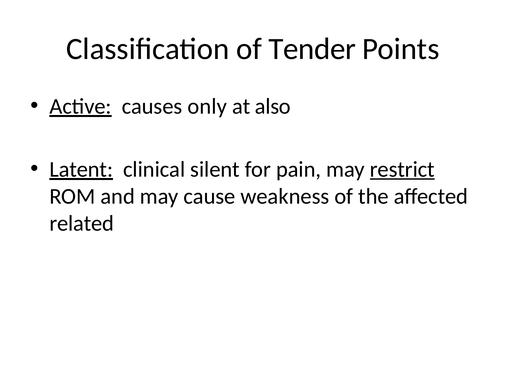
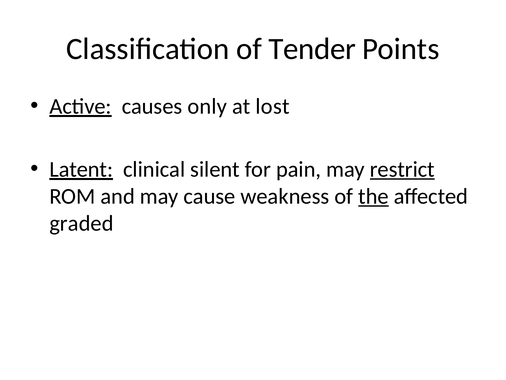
also: also -> lost
the underline: none -> present
related: related -> graded
